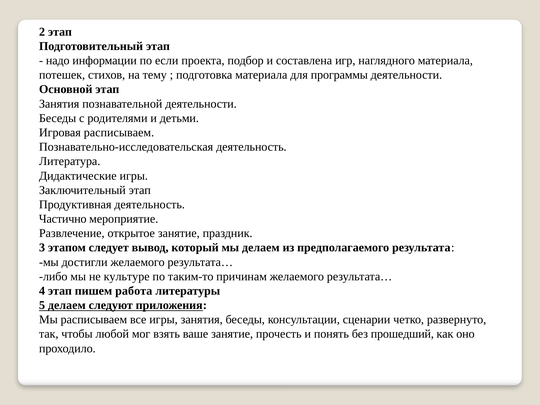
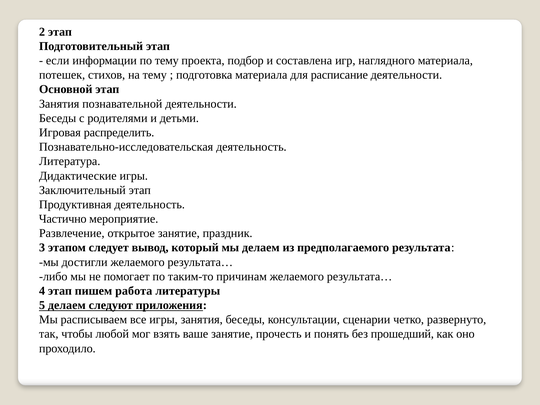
надо: надо -> если
по если: если -> тему
программы: программы -> расписание
Игровая расписываем: расписываем -> распределить
культуре: культуре -> помогает
